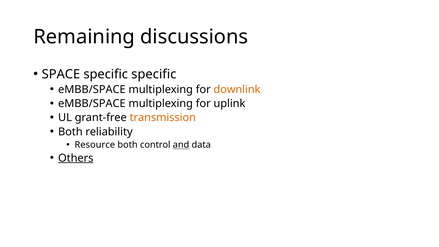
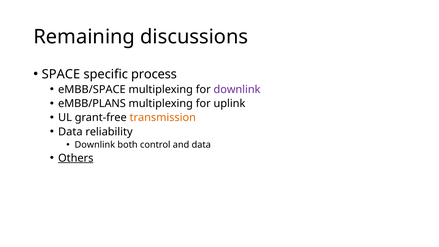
specific specific: specific -> process
downlink at (237, 89) colour: orange -> purple
eMBB/SPACE at (92, 103): eMBB/SPACE -> eMBB/PLANS
Both at (70, 132): Both -> Data
Resource at (95, 145): Resource -> Downlink
and underline: present -> none
